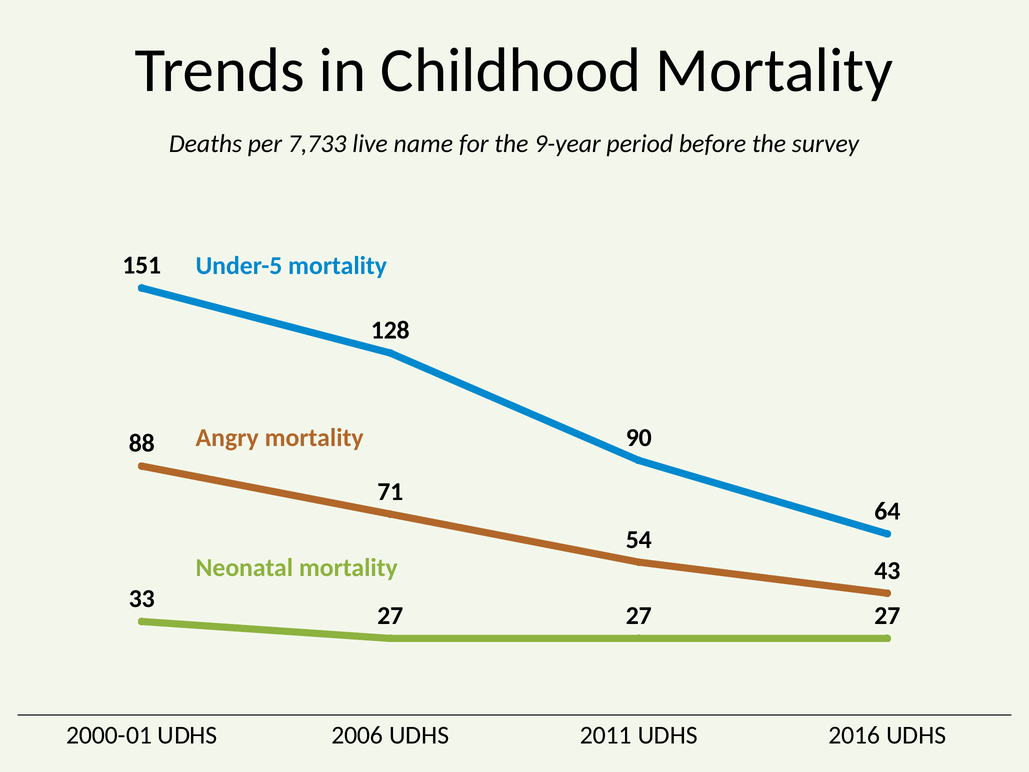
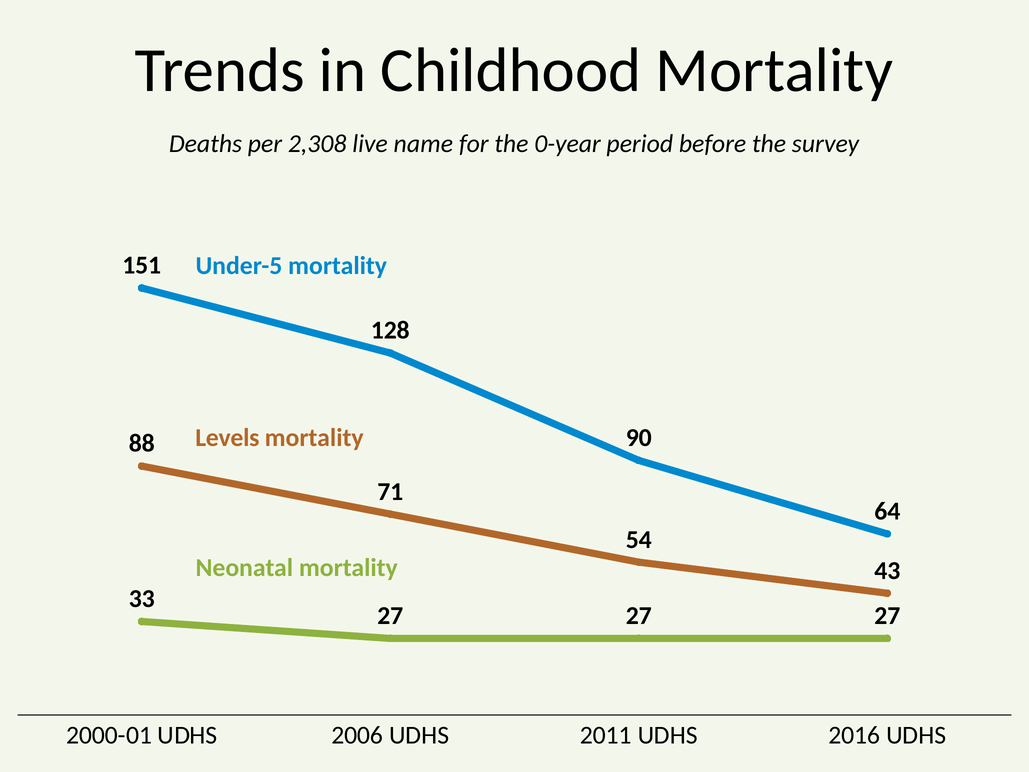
7,733: 7,733 -> 2,308
9-year: 9-year -> 0-year
Angry: Angry -> Levels
